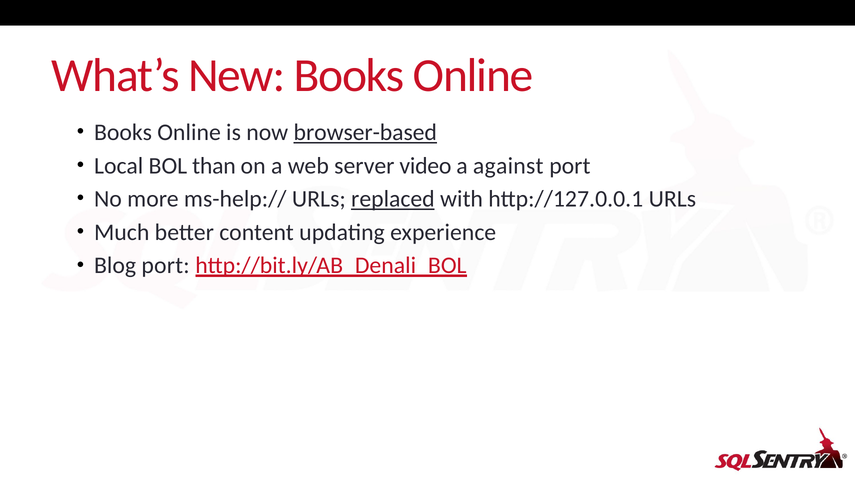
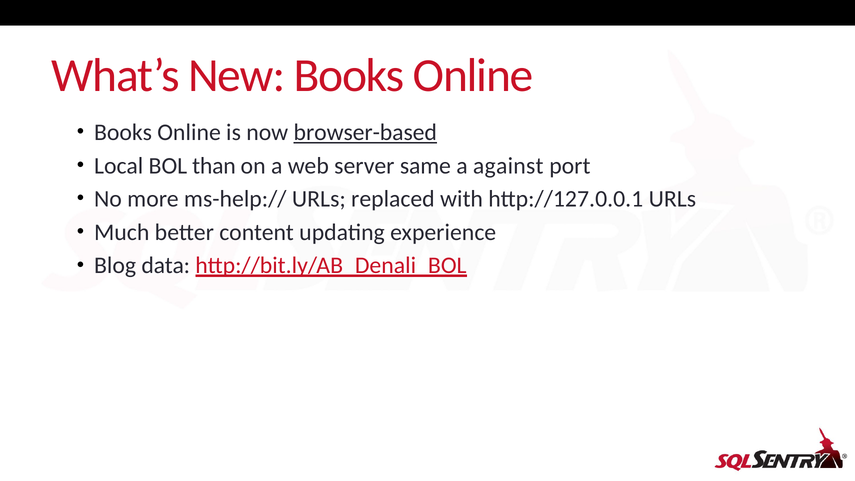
video: video -> same
replaced underline: present -> none
Blog port: port -> data
